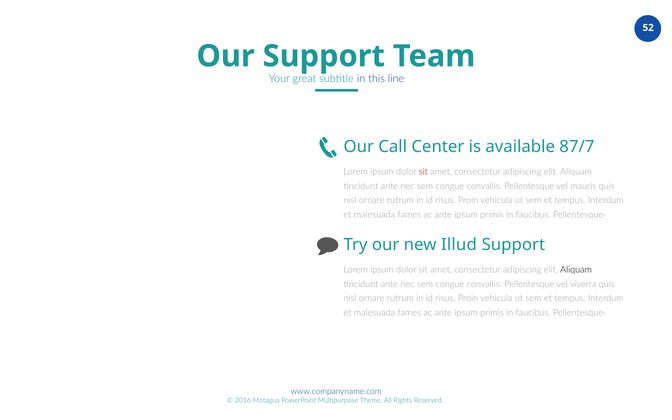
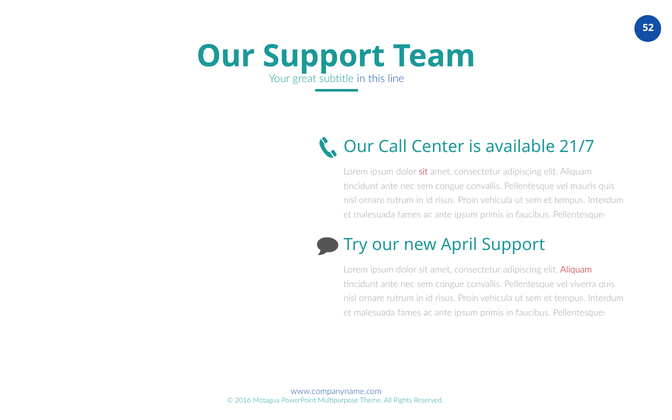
87/7: 87/7 -> 21/7
Illud: Illud -> April
Aliquam at (576, 270) colour: black -> red
